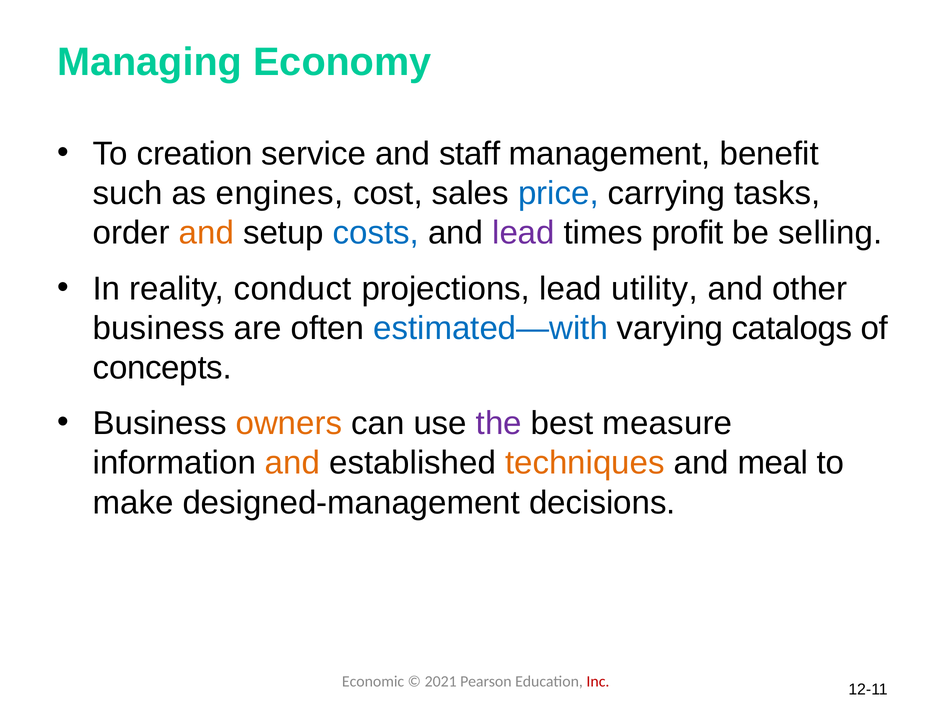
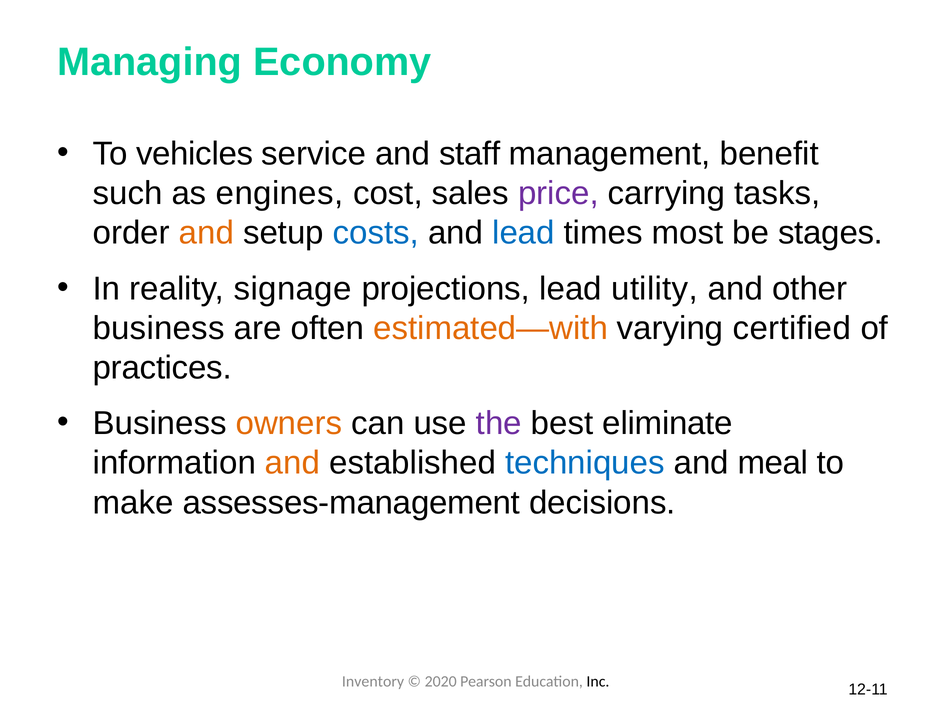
creation: creation -> vehicles
price colour: blue -> purple
lead at (524, 233) colour: purple -> blue
profit: profit -> most
selling: selling -> stages
conduct: conduct -> signage
estimated—with colour: blue -> orange
catalogs: catalogs -> certified
concepts: concepts -> practices
measure: measure -> eliminate
techniques colour: orange -> blue
designed-management: designed-management -> assesses-management
Economic: Economic -> Inventory
2021: 2021 -> 2020
Inc colour: red -> black
